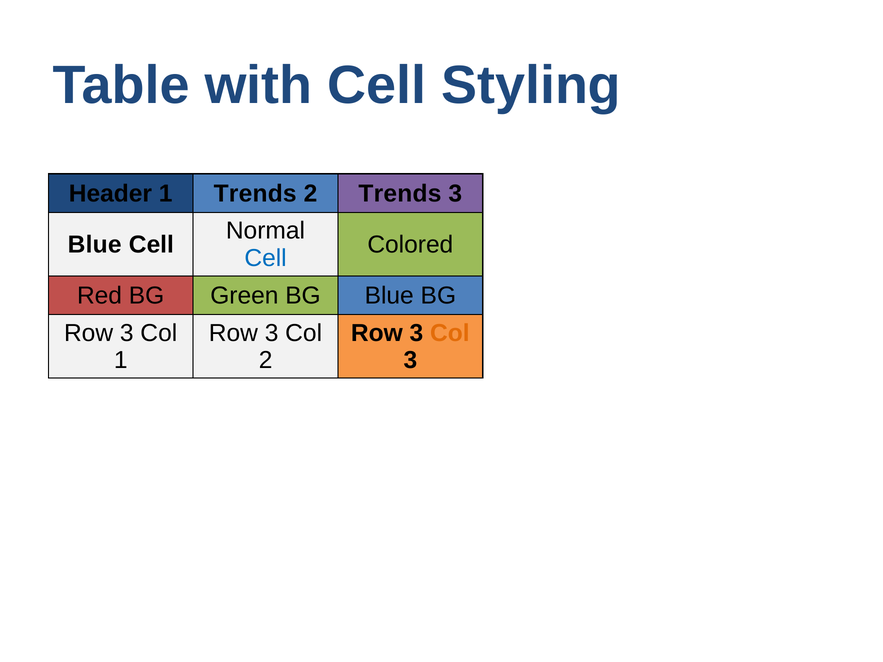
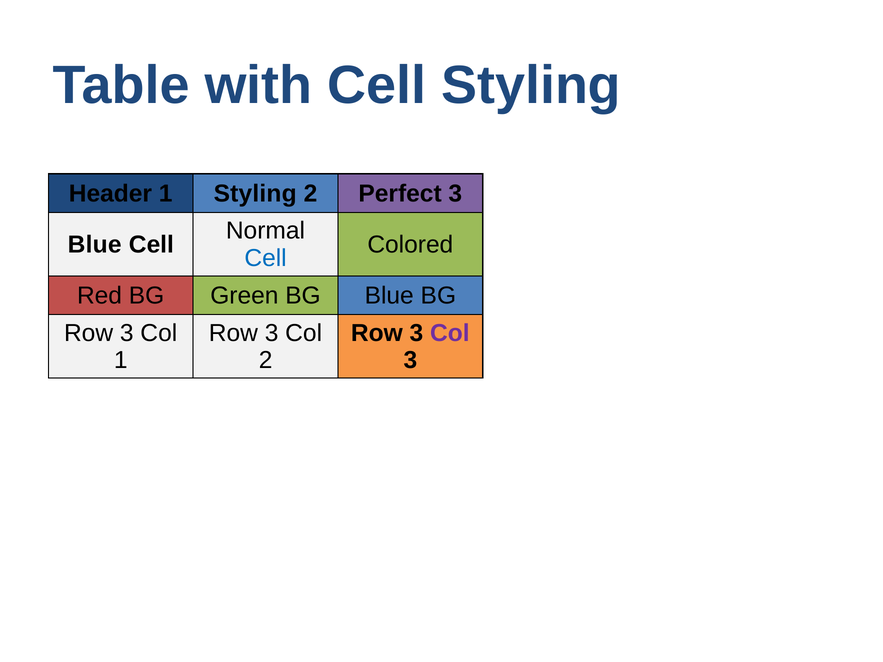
1 Trends: Trends -> Styling
2 Trends: Trends -> Perfect
Col at (450, 333) colour: orange -> purple
